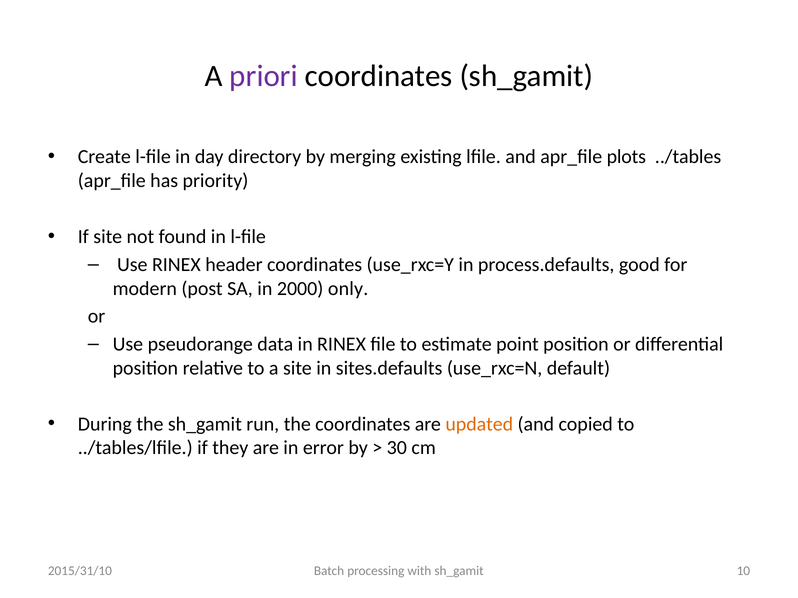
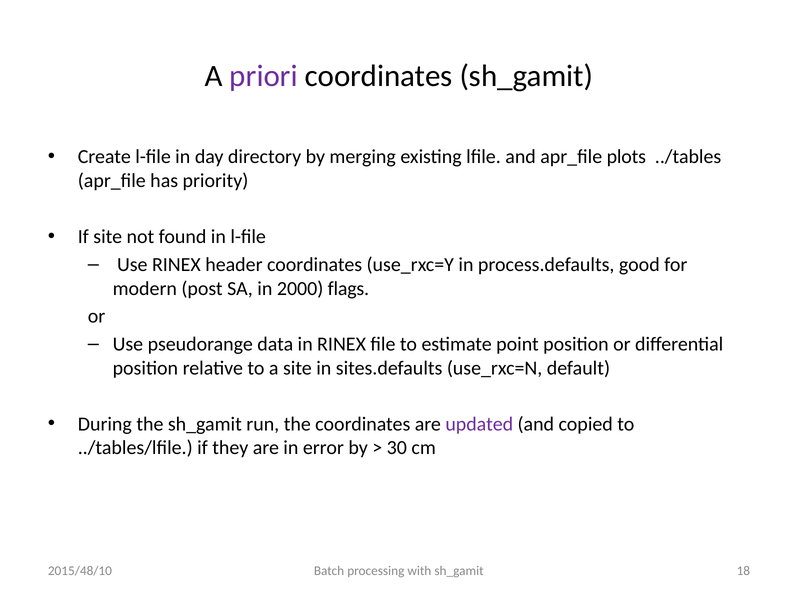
only: only -> flags
updated colour: orange -> purple
10: 10 -> 18
2015/31/10: 2015/31/10 -> 2015/48/10
